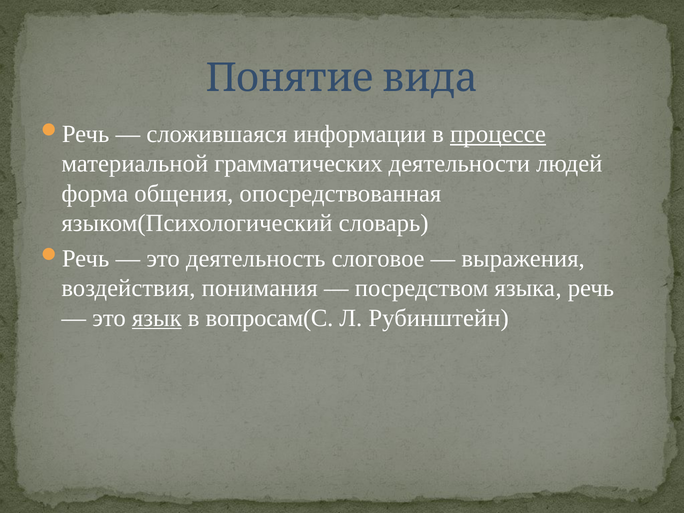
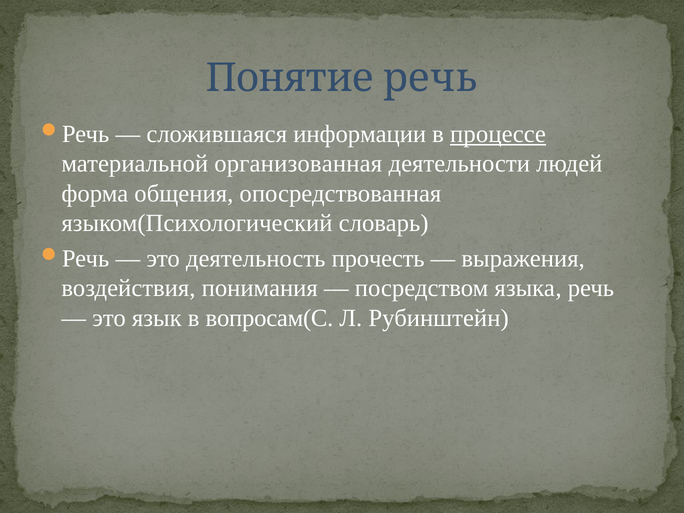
Понятие вида: вида -> речь
грамматических: грамматических -> организованная
слоговое: слоговое -> прочесть
язык underline: present -> none
